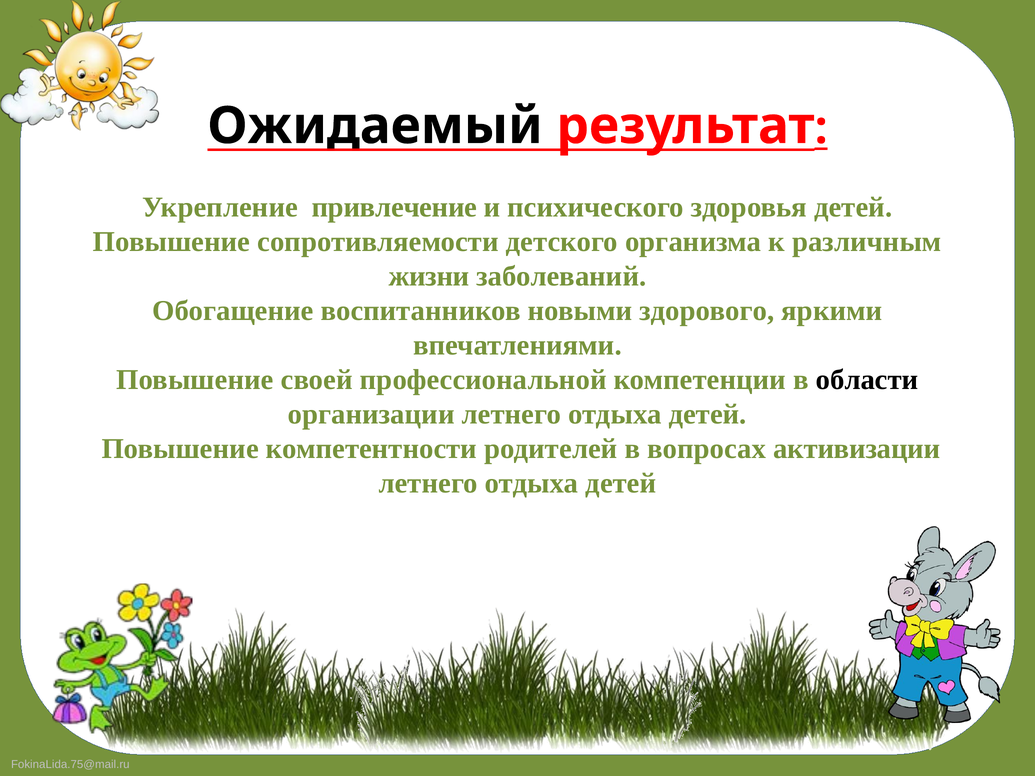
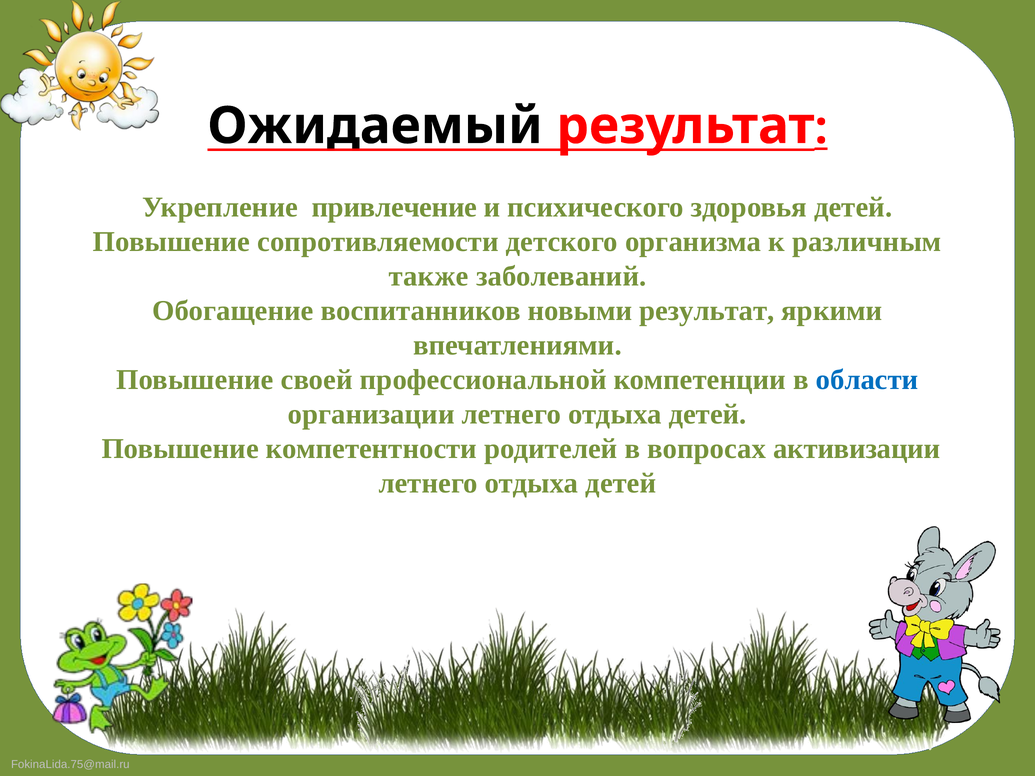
жизни: жизни -> также
новыми здорового: здорового -> результат
области colour: black -> blue
